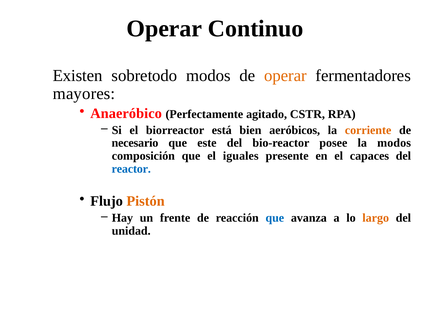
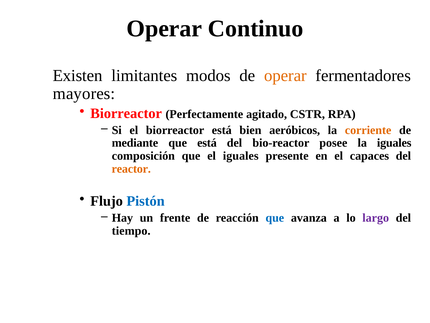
sobretodo: sobretodo -> limitantes
Anaeróbico at (126, 113): Anaeróbico -> Biorreactor
necesario: necesario -> mediante
que este: este -> está
la modos: modos -> iguales
reactor colour: blue -> orange
Pistón colour: orange -> blue
largo colour: orange -> purple
unidad: unidad -> tiempo
